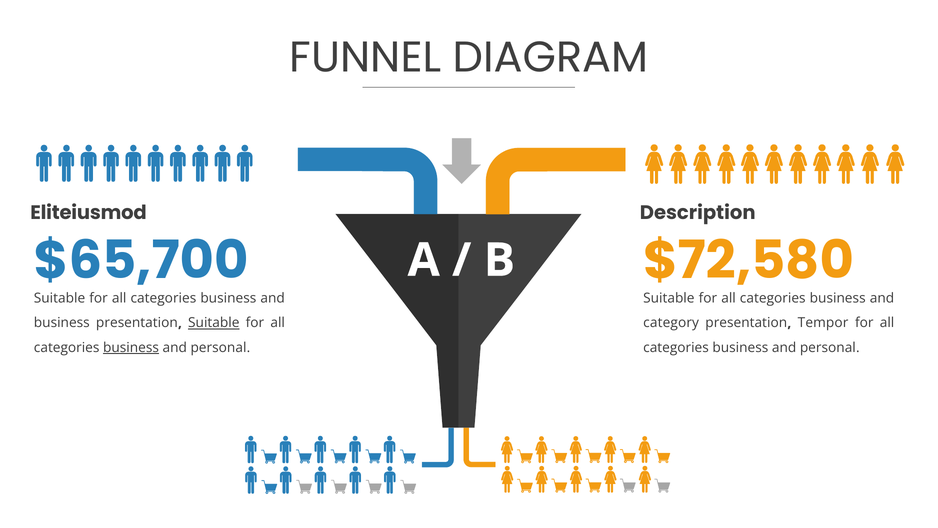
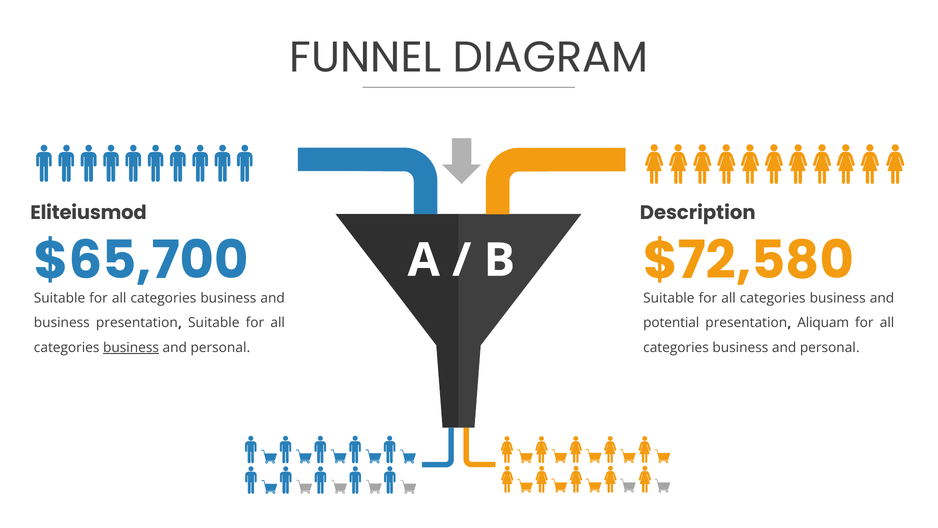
Suitable at (214, 323) underline: present -> none
category: category -> potential
Tempor: Tempor -> Aliquam
